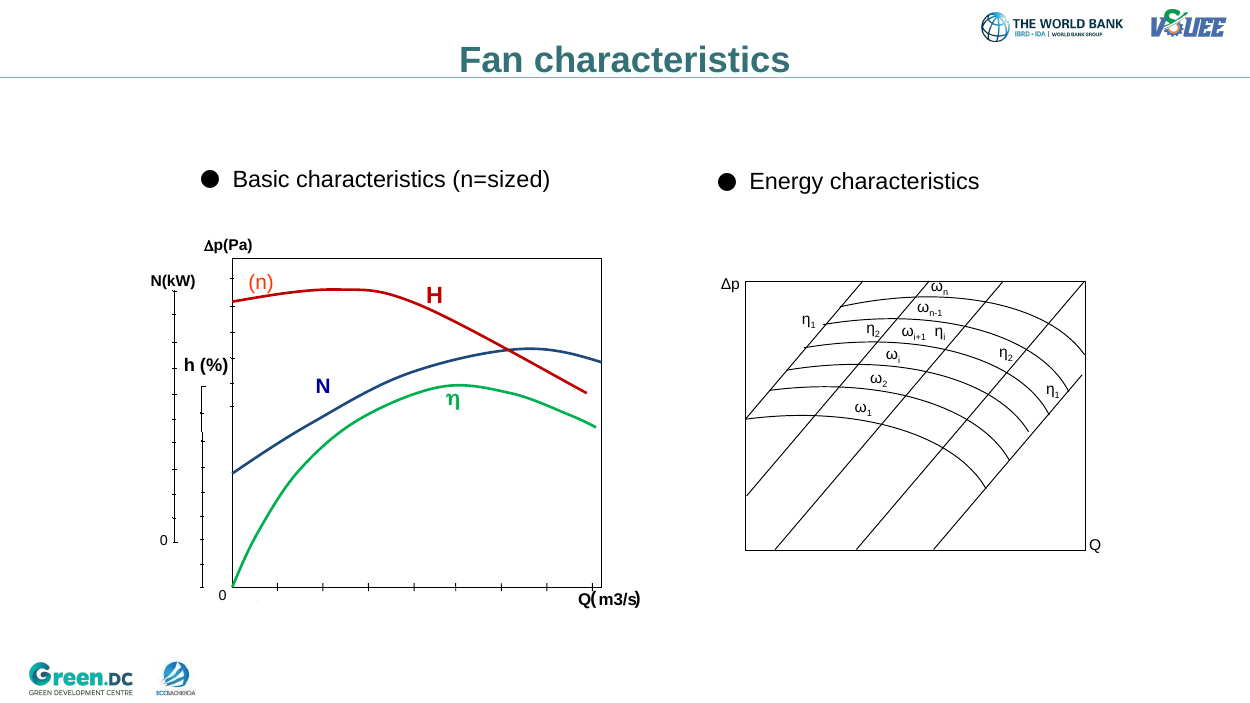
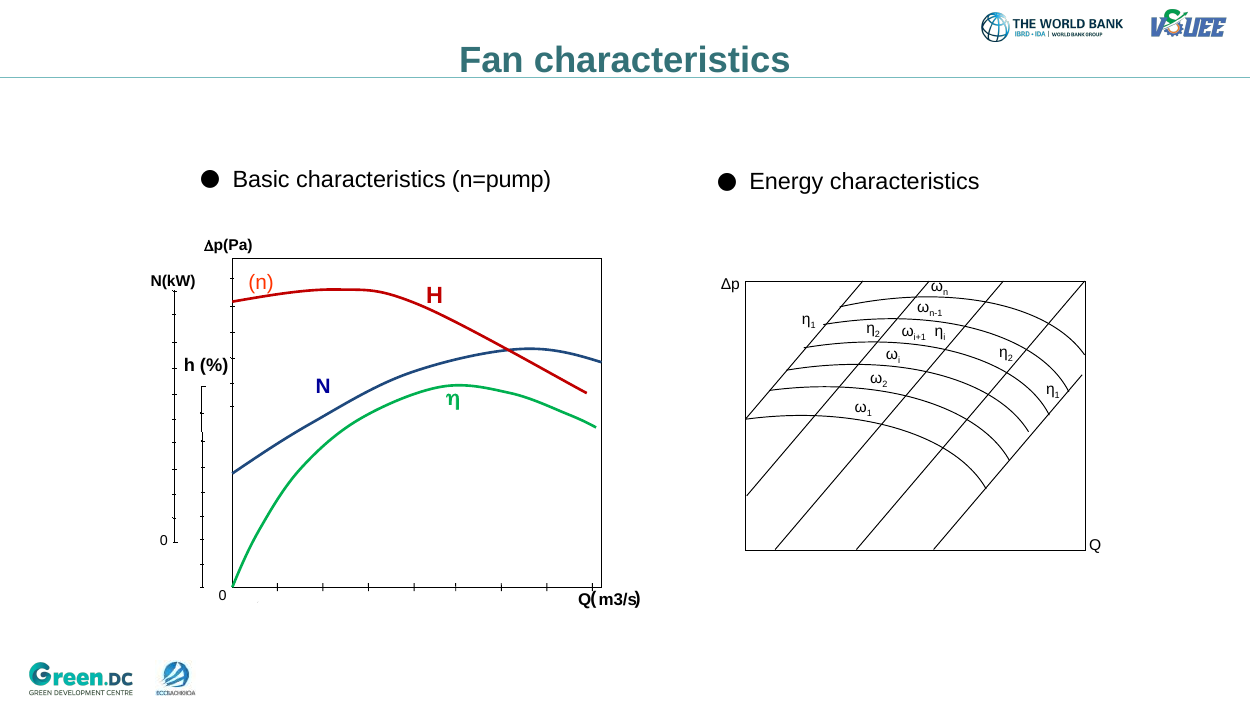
n=sized: n=sized -> n=pump
